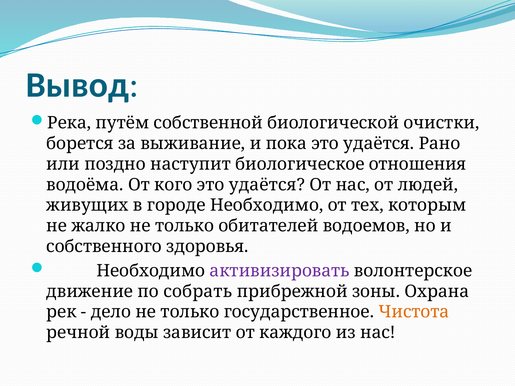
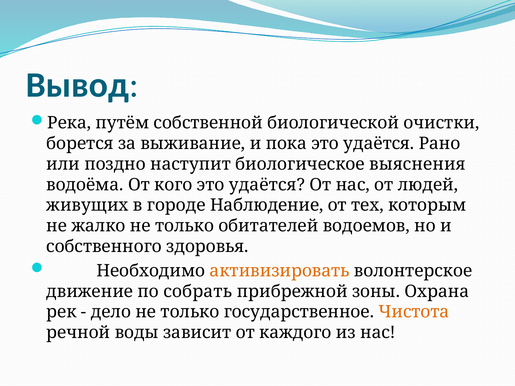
отношения: отношения -> выяснения
городе Необходимо: Необходимо -> Наблюдение
активизировать colour: purple -> orange
